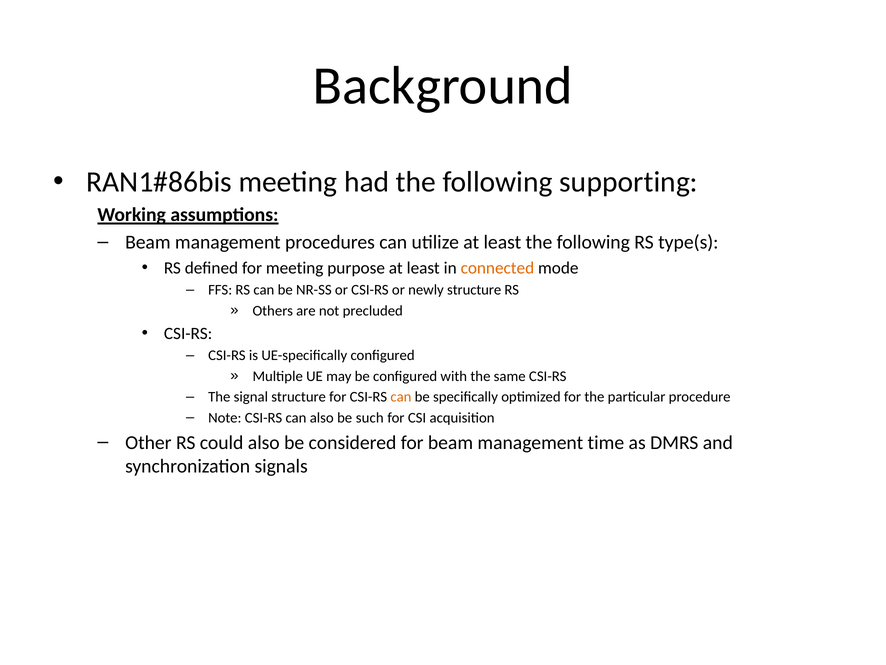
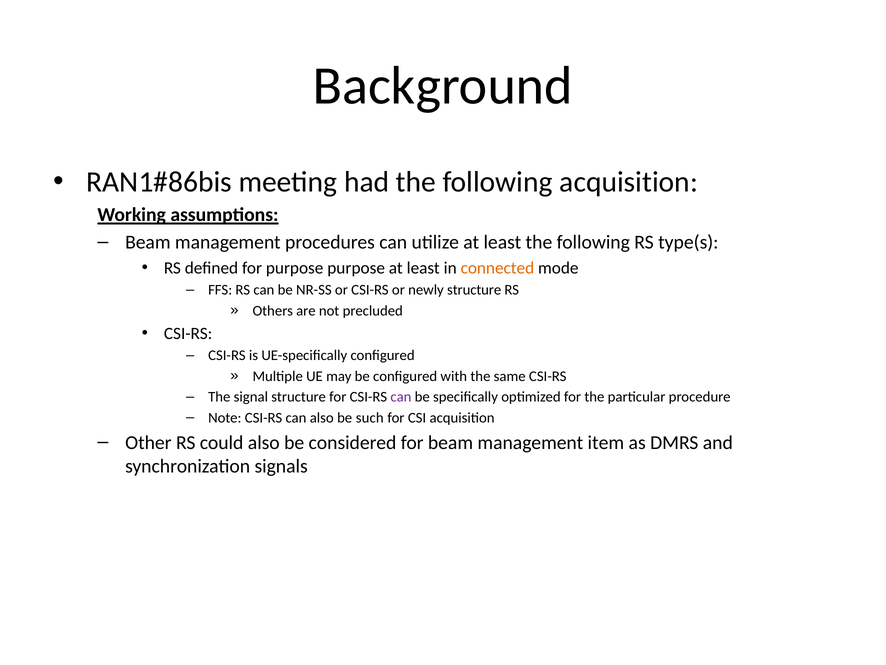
following supporting: supporting -> acquisition
for meeting: meeting -> purpose
can at (401, 397) colour: orange -> purple
time: time -> item
